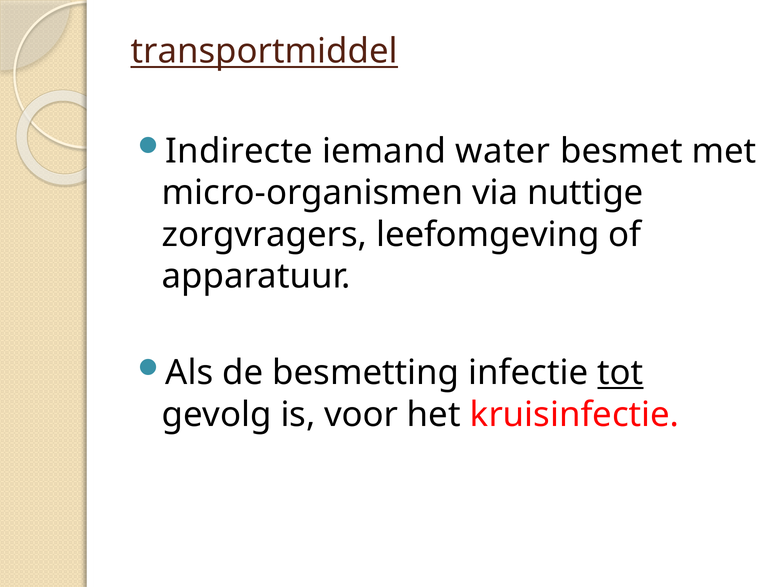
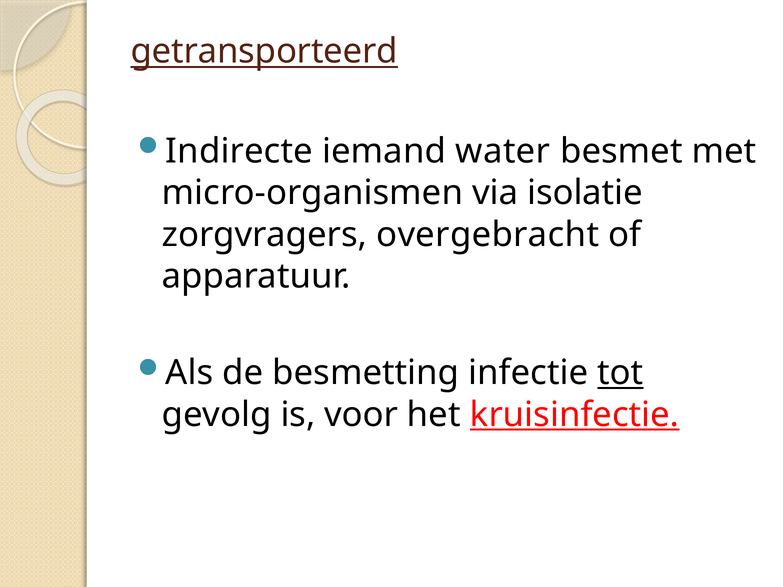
transportmiddel: transportmiddel -> getransporteerd
nuttige: nuttige -> isolatie
leefomgeving: leefomgeving -> overgebracht
kruisinfectie underline: none -> present
